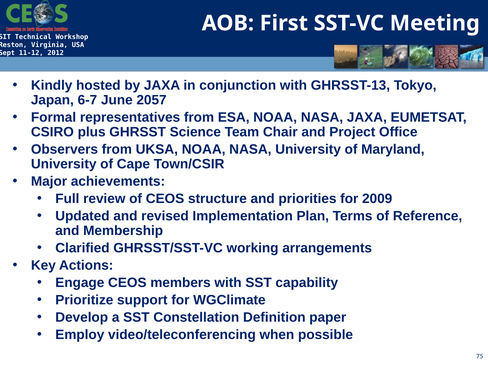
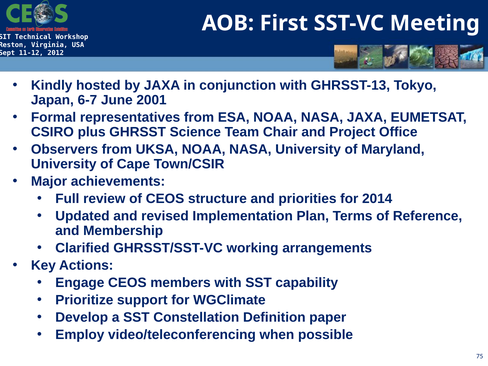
2057: 2057 -> 2001
2009: 2009 -> 2014
